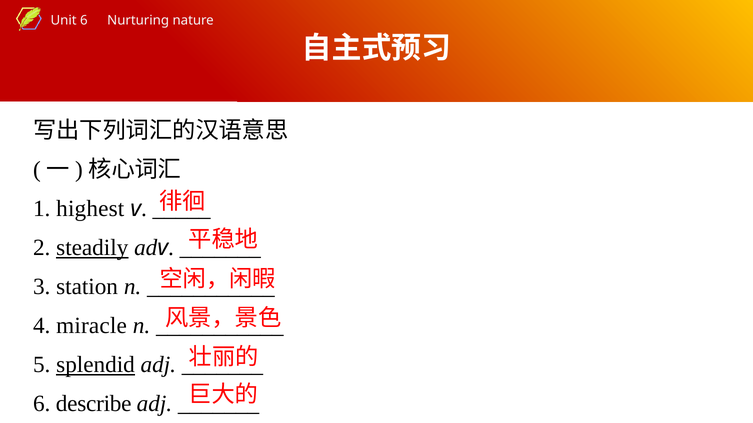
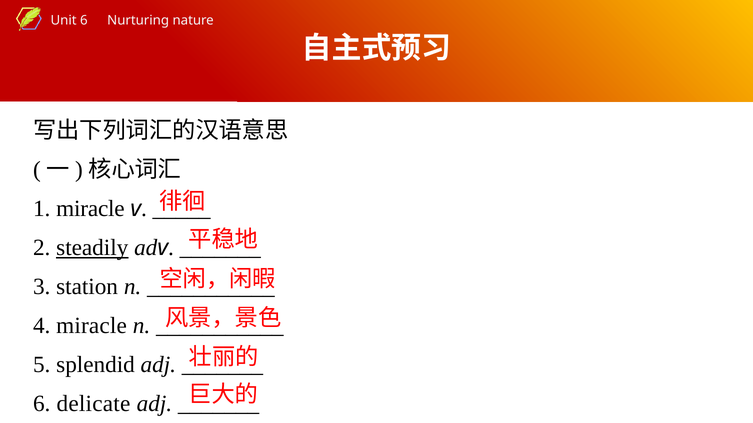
1 highest: highest -> miracle
splendid underline: present -> none
describe: describe -> delicate
